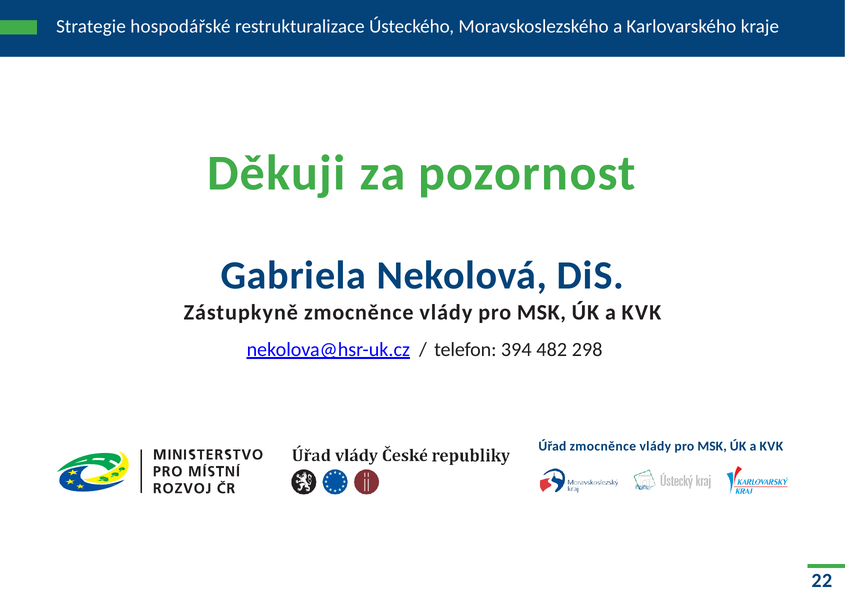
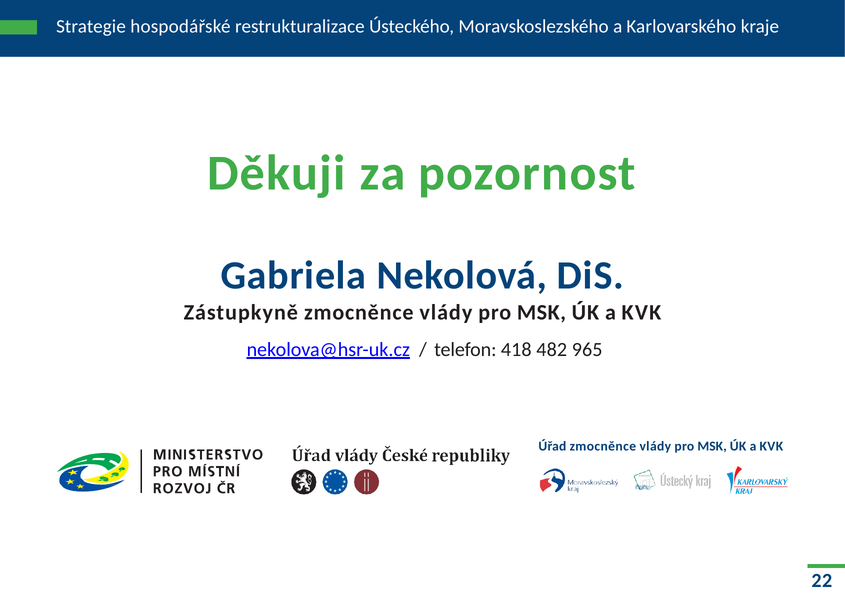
394: 394 -> 418
298: 298 -> 965
